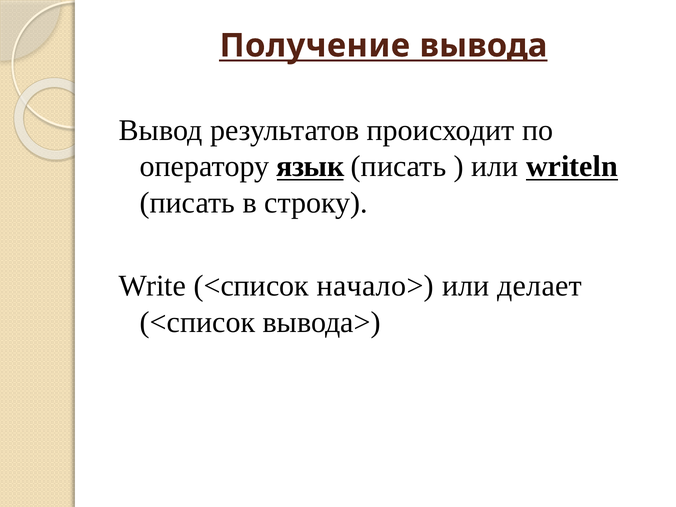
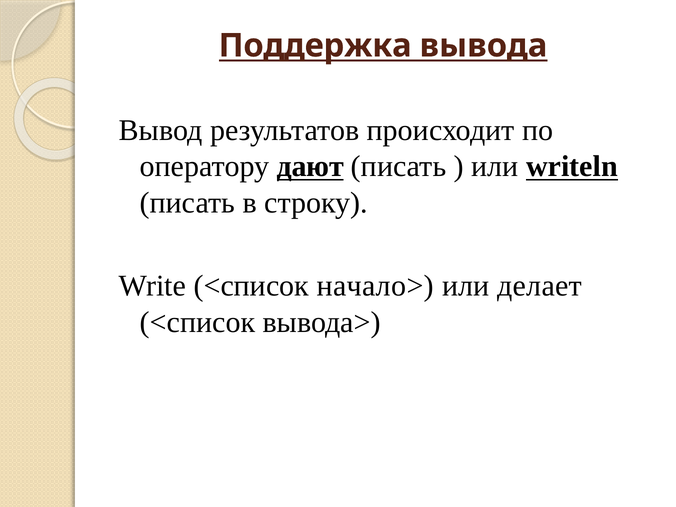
Получение: Получение -> Поддержка
язык: язык -> дают
